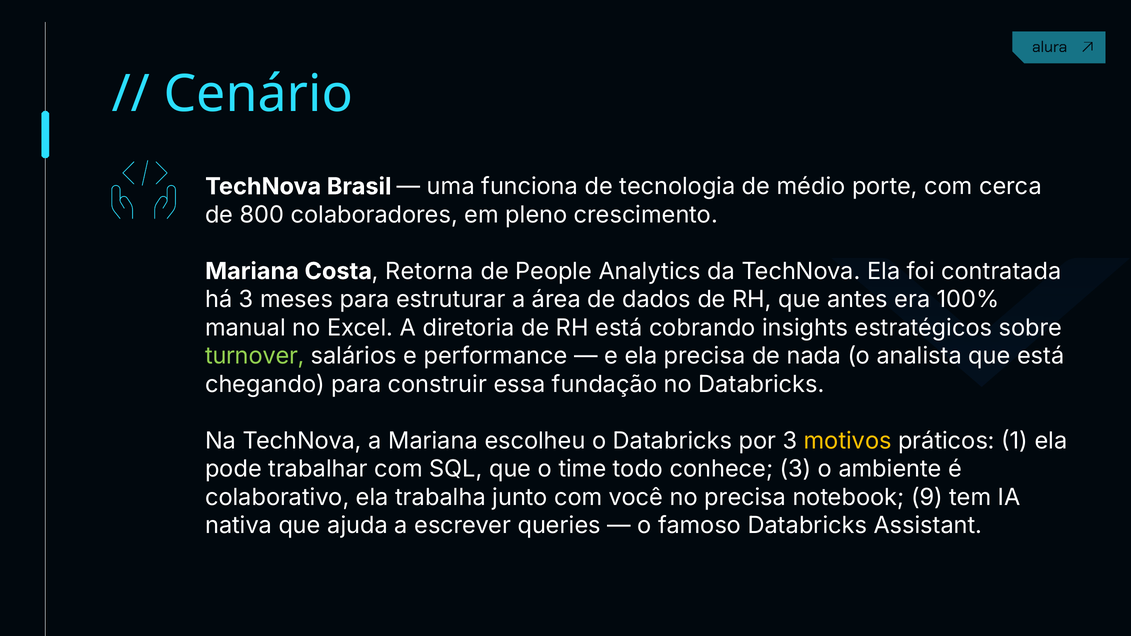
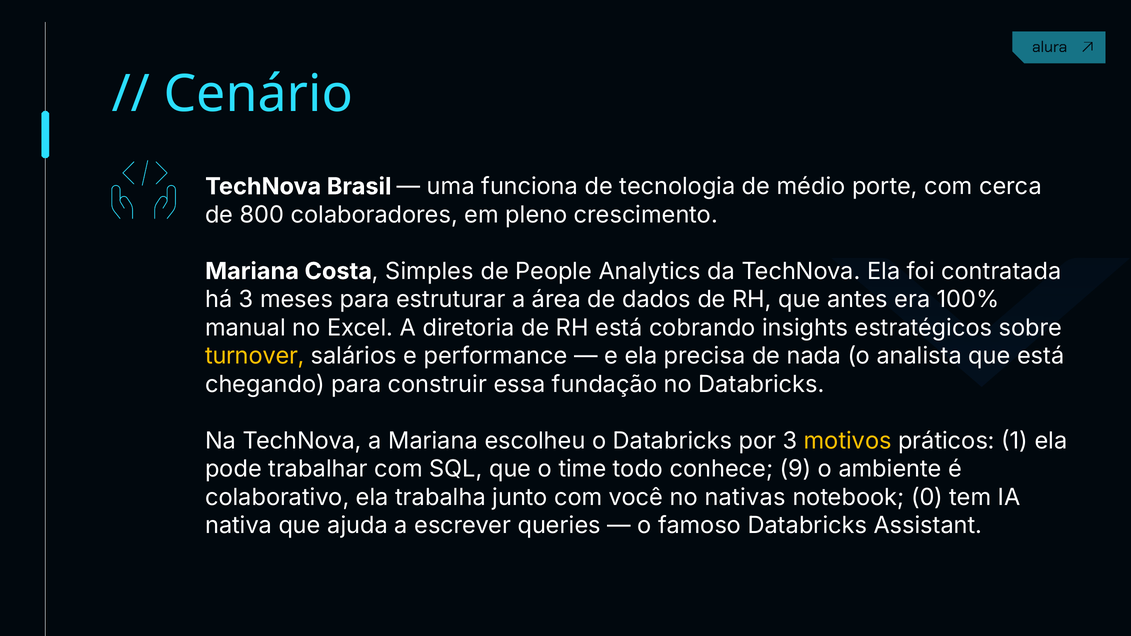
Retorna: Retorna -> Simples
turnover colour: light green -> yellow
conhece 3: 3 -> 9
no precisa: precisa -> nativas
9: 9 -> 0
